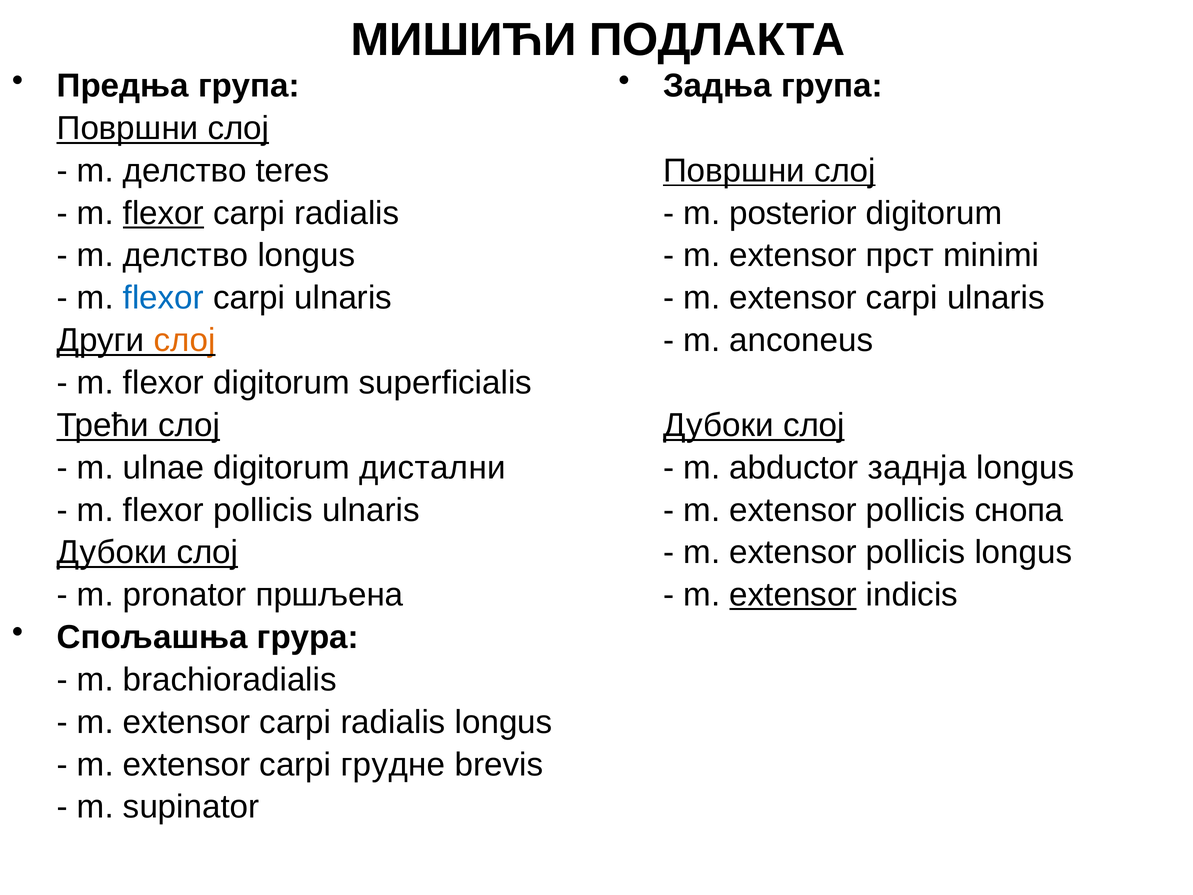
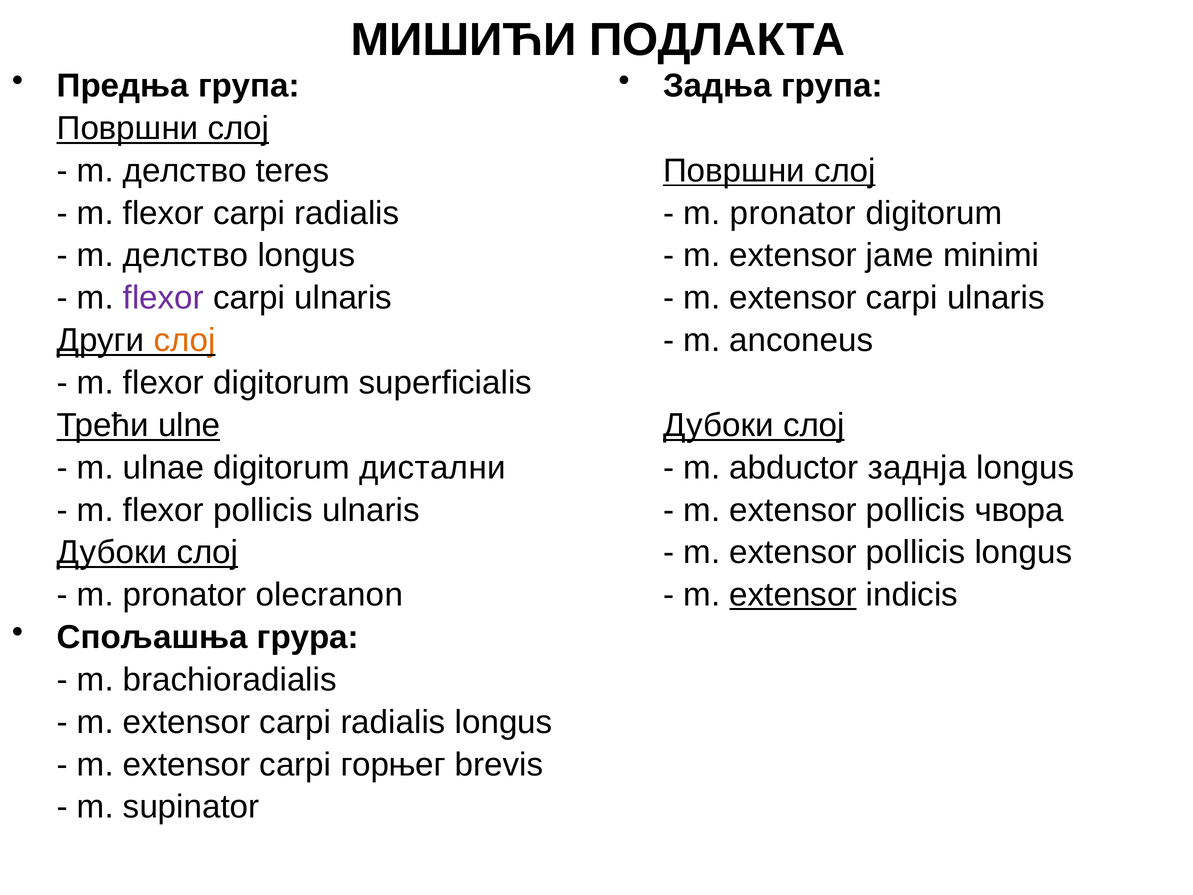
flexor at (163, 213) underline: present -> none
posterior at (793, 213): posterior -> pronator
прст: прст -> јаме
flexor at (163, 298) colour: blue -> purple
Трећи слoј: слoј -> ulne
снопа: снопа -> чвора
пршљена: пршљена -> olecranon
грудне: грудне -> горњег
